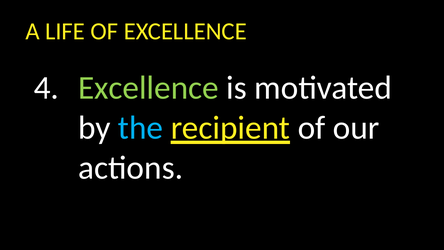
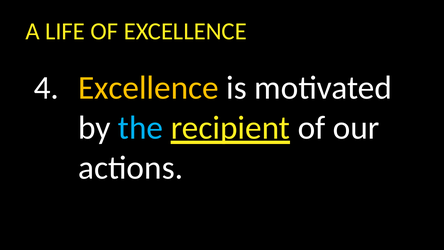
Excellence at (148, 88) colour: light green -> yellow
